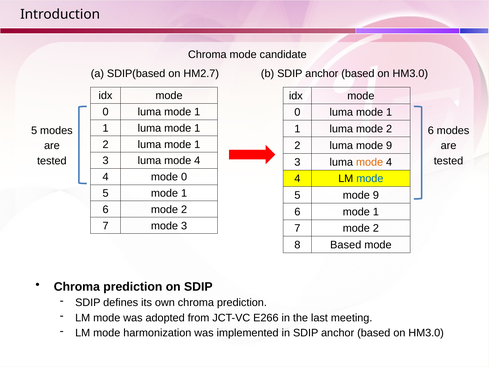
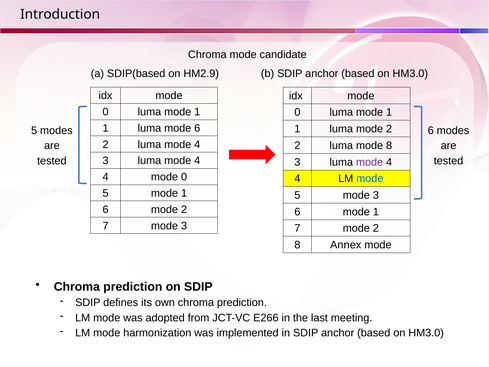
HM2.7: HM2.7 -> HM2.9
1 luma mode 1: 1 -> 6
2 luma mode 1: 1 -> 4
luma mode 9: 9 -> 8
mode at (370, 162) colour: orange -> purple
5 mode 9: 9 -> 3
8 Based: Based -> Annex
